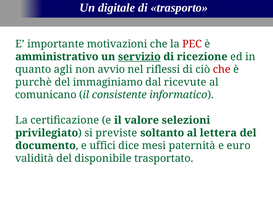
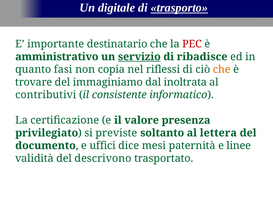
trasporto underline: none -> present
motivazioni: motivazioni -> destinatario
ricezione: ricezione -> ribadisce
agli: agli -> fasi
avvio: avvio -> copia
che at (222, 70) colour: red -> orange
purchè: purchè -> trovare
ricevute: ricevute -> inoltrata
comunicano: comunicano -> contributivi
selezioni: selezioni -> presenza
euro: euro -> linee
disponibile: disponibile -> descrivono
